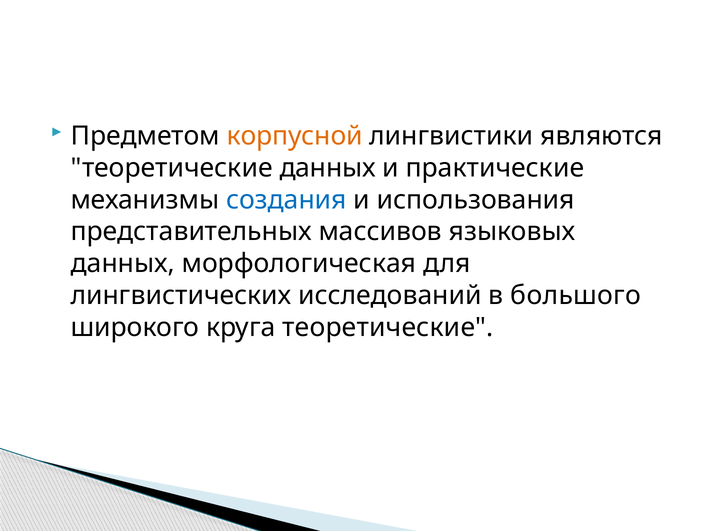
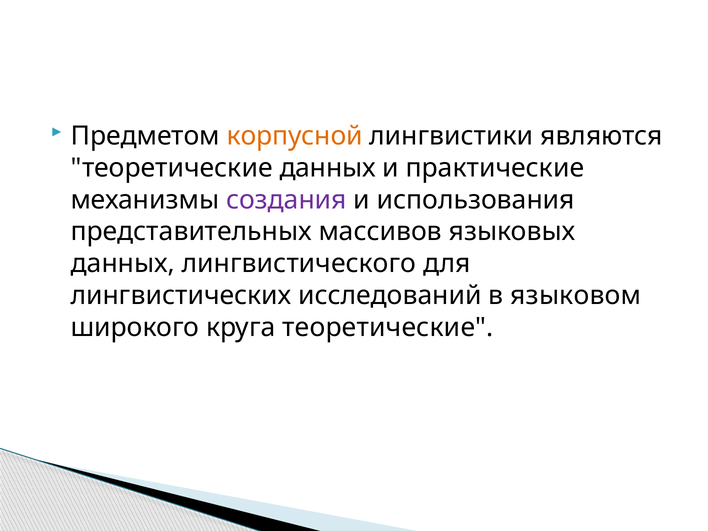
создания colour: blue -> purple
морфологическая: морфологическая -> лингвистического
большого: большого -> языковом
